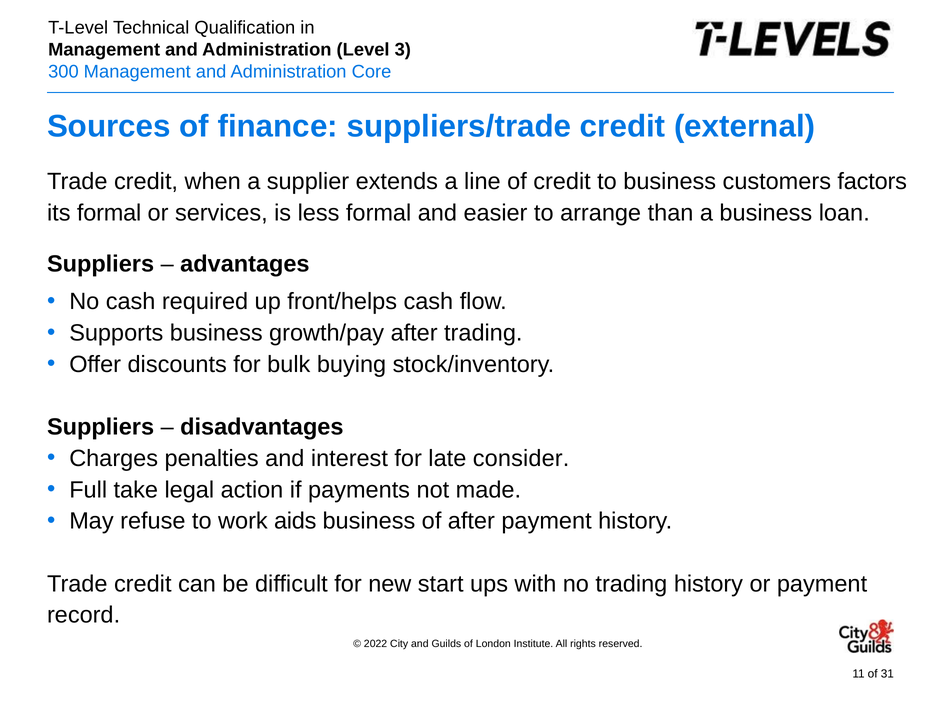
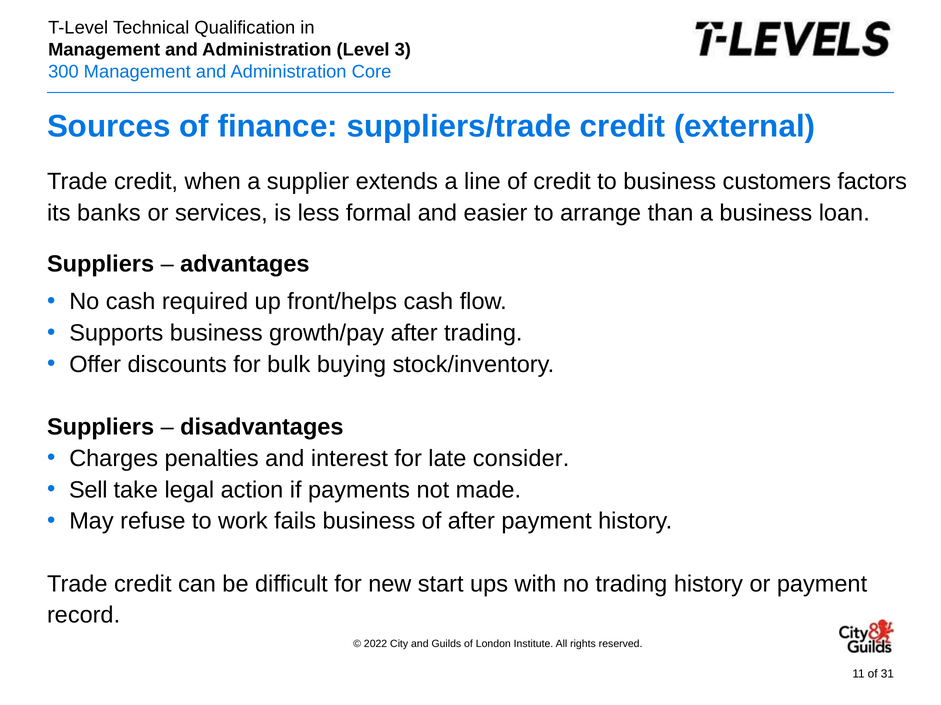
its formal: formal -> banks
Full: Full -> Sell
aids: aids -> fails
